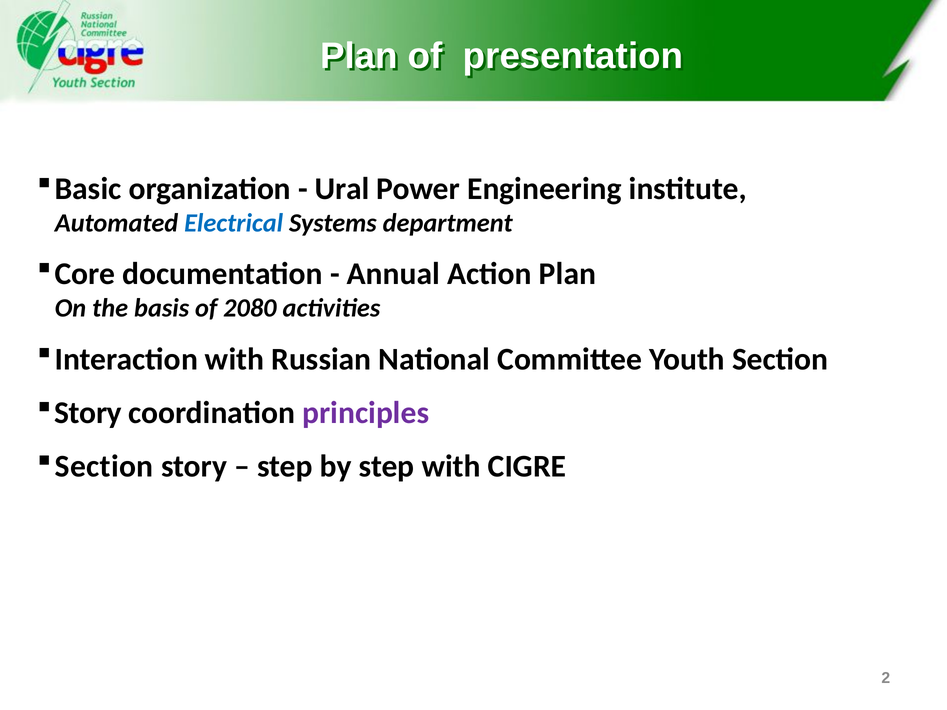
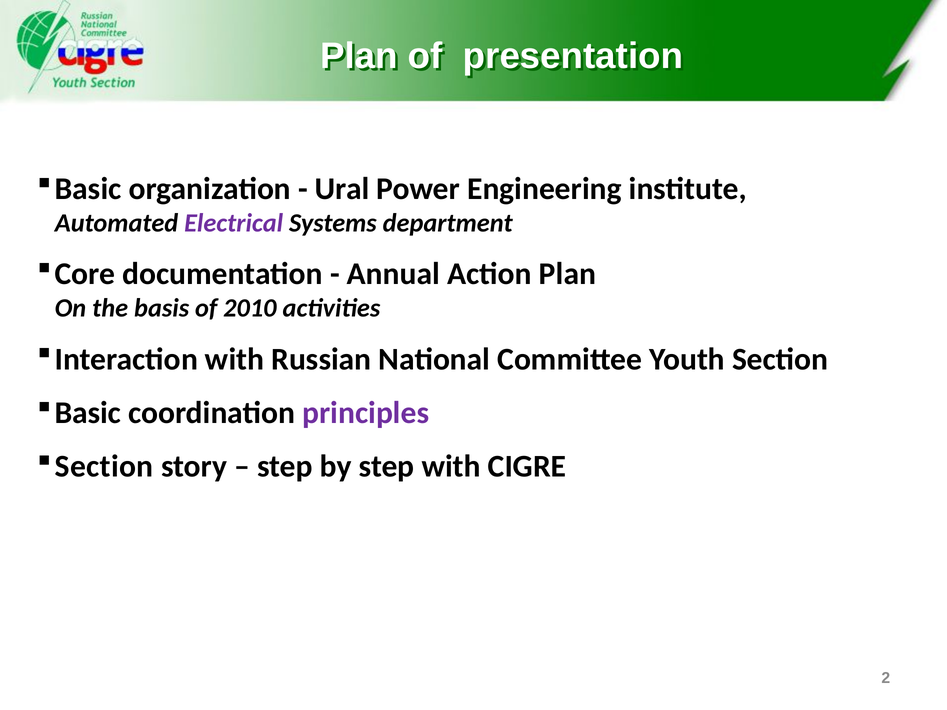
Electrical colour: blue -> purple
2080: 2080 -> 2010
Story at (88, 413): Story -> Basic
